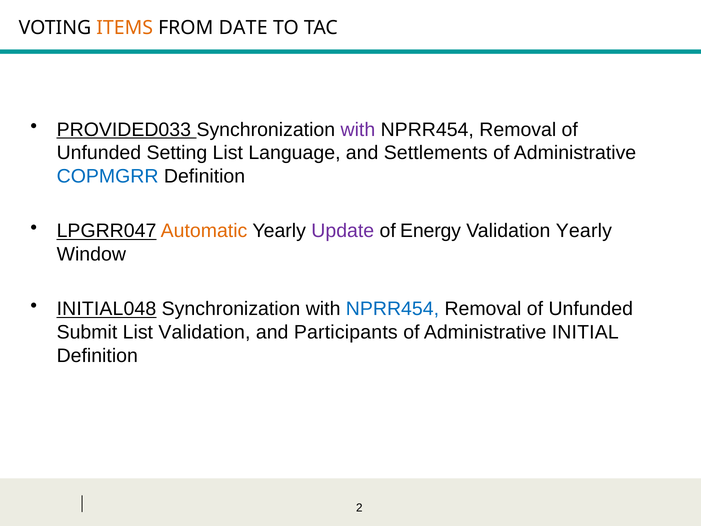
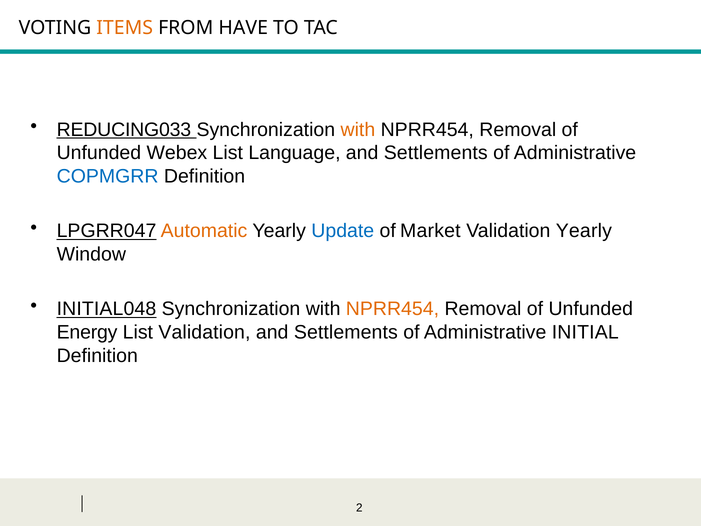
DATE: DATE -> HAVE
PROVIDED033: PROVIDED033 -> REDUCING033
with at (358, 130) colour: purple -> orange
Setting: Setting -> Webex
Update colour: purple -> blue
Energy: Energy -> Market
NPRR454 at (392, 309) colour: blue -> orange
Submit: Submit -> Energy
Participants at (346, 332): Participants -> Settlements
